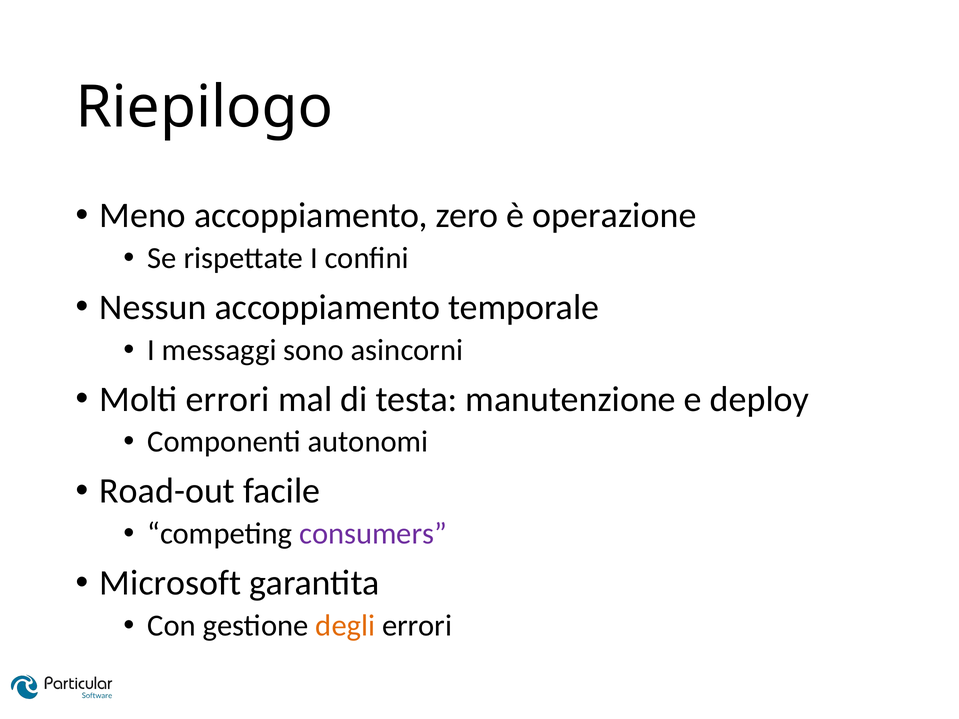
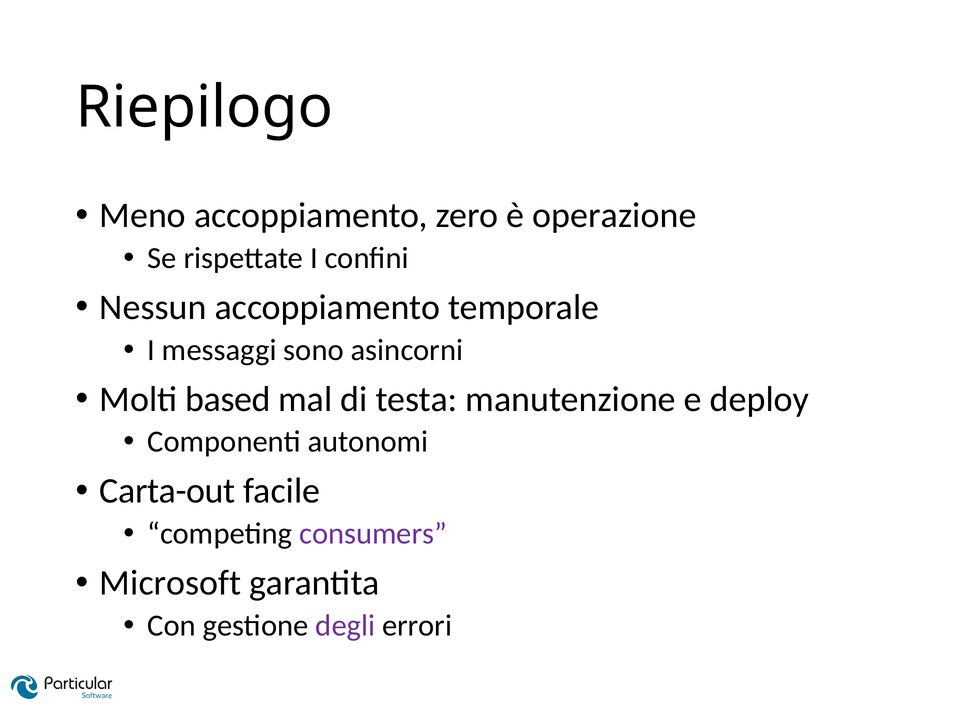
Molti errori: errori -> based
Road-out: Road-out -> Carta-out
degli colour: orange -> purple
